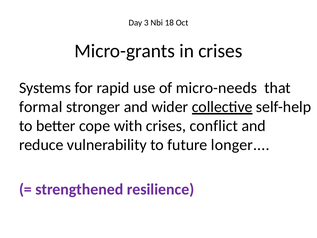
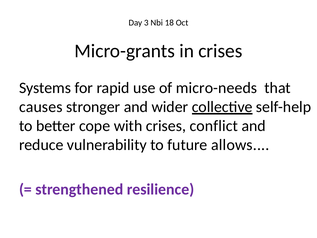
formal: formal -> causes
longer: longer -> allows
